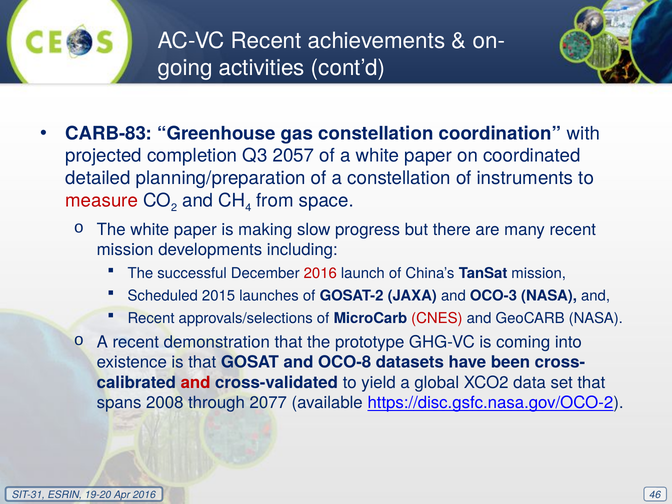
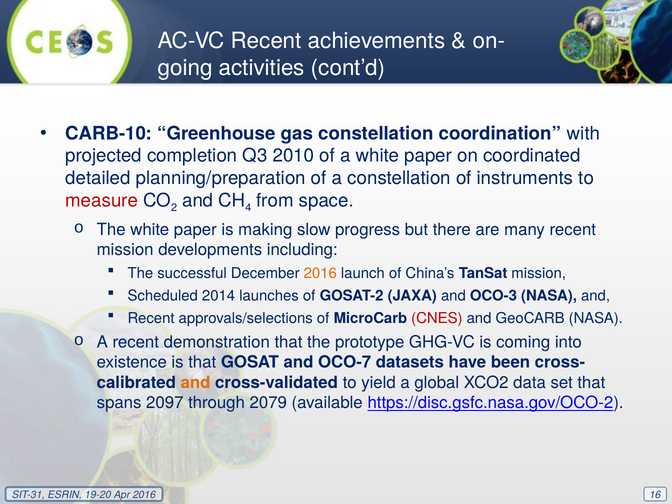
CARB-83: CARB-83 -> CARB-10
2057: 2057 -> 2010
2016 at (320, 273) colour: red -> orange
2015: 2015 -> 2014
OCO-8: OCO-8 -> OCO-7
and at (196, 383) colour: red -> orange
2008: 2008 -> 2097
2077: 2077 -> 2079
46: 46 -> 16
